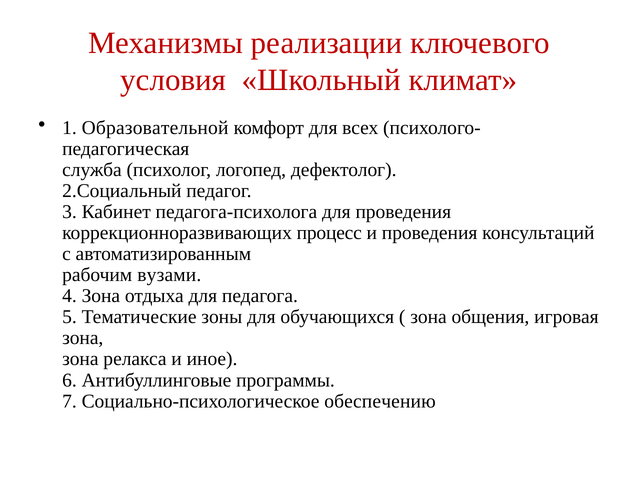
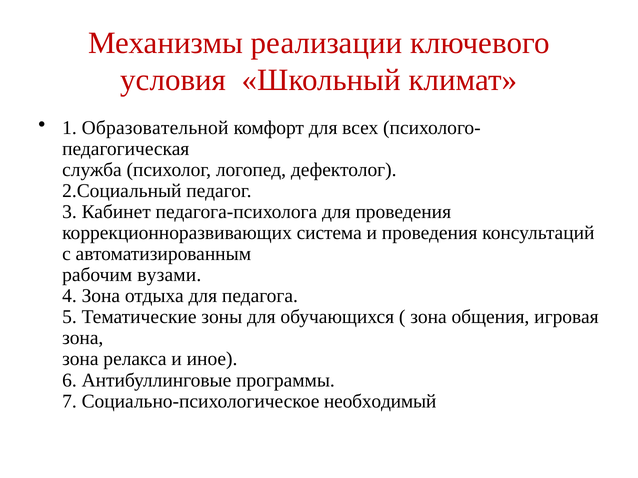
процесс: процесс -> система
обеспечению: обеспечению -> необходимый
